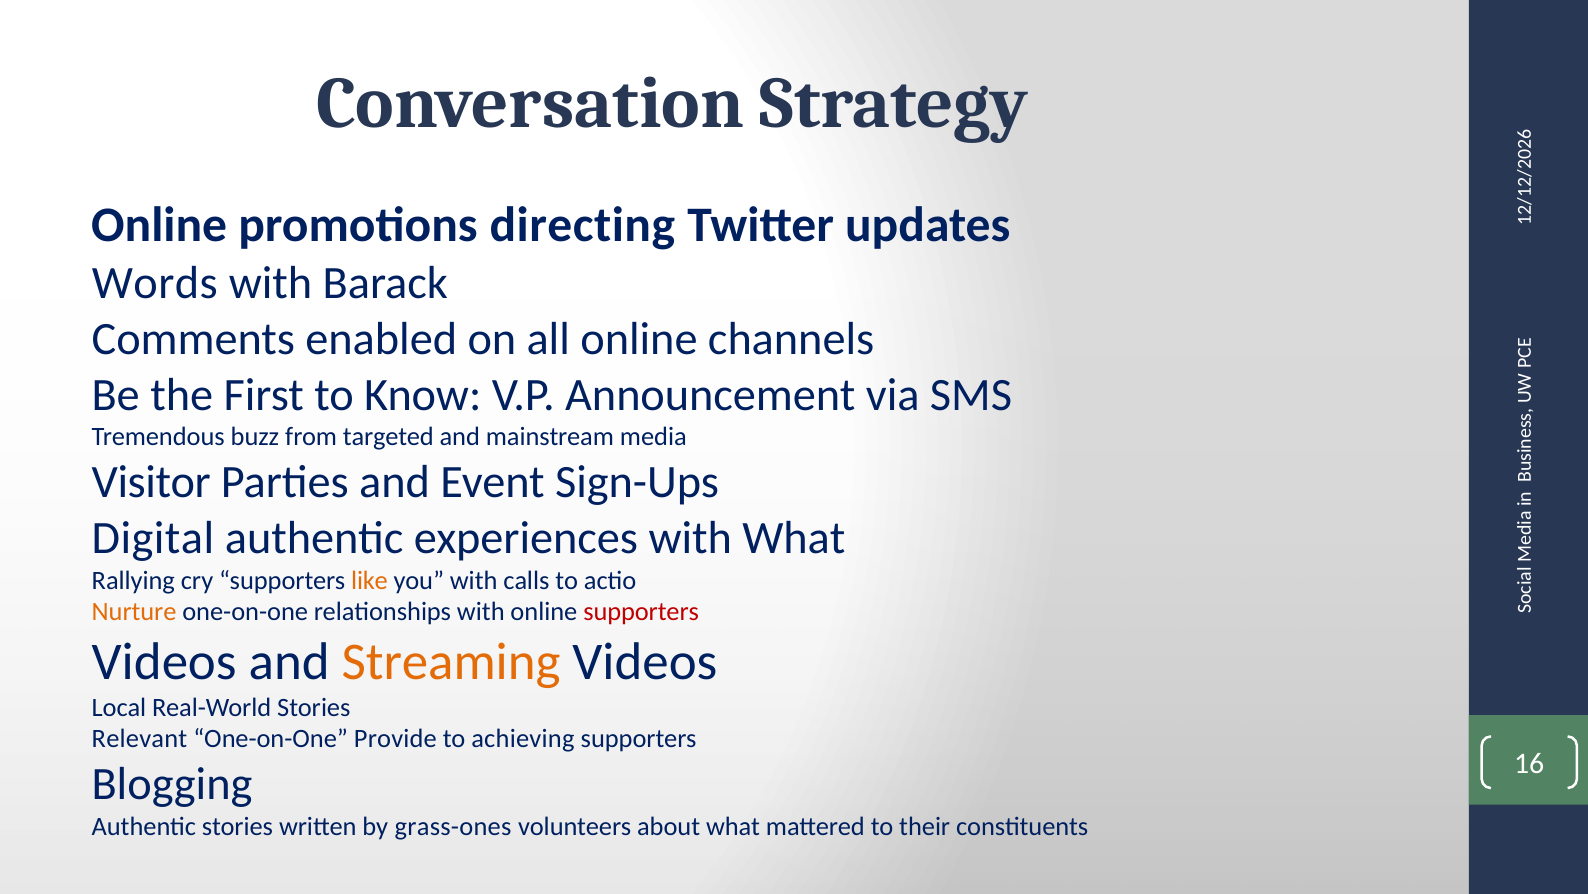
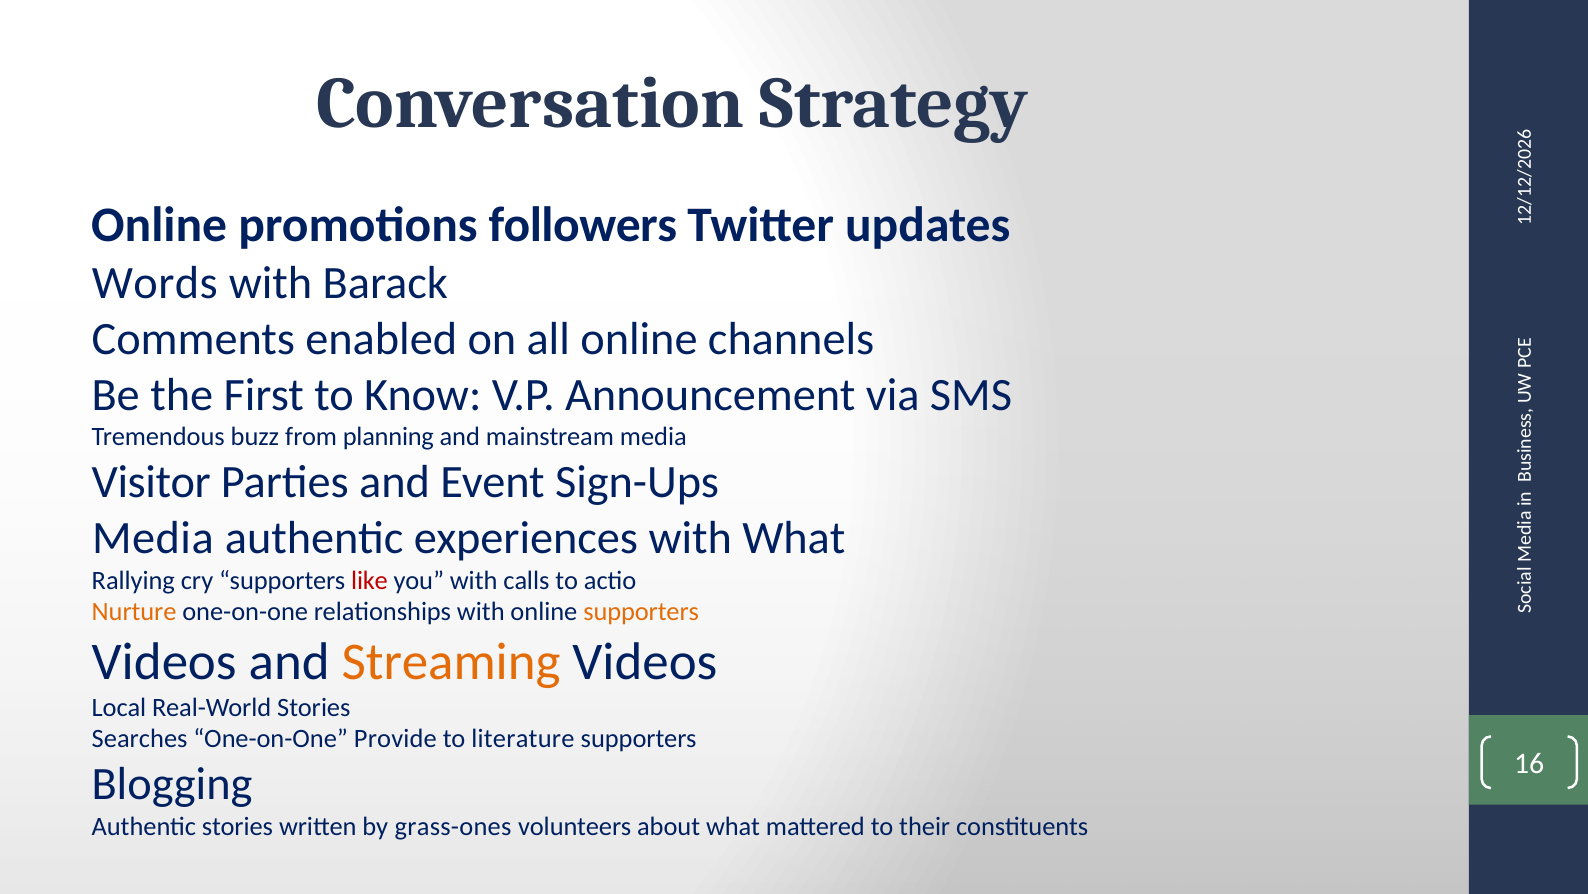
directing: directing -> followers
targeted: targeted -> planning
Digital at (153, 538): Digital -> Media
like colour: orange -> red
supporters at (641, 612) colour: red -> orange
Relevant: Relevant -> Searches
achieving: achieving -> literature
